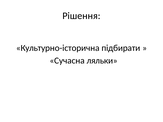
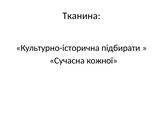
Рішення: Рішення -> Тканина
ляльки: ляльки -> кожної
